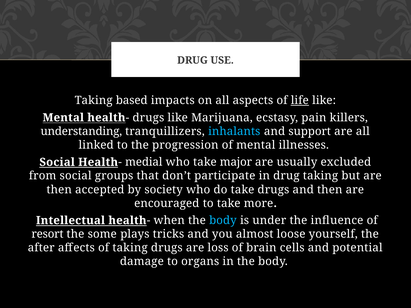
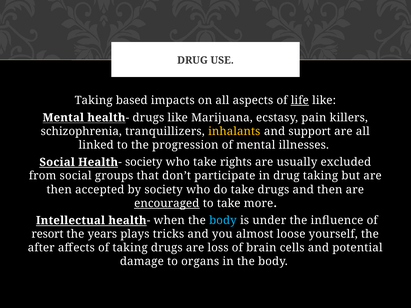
understanding: understanding -> schizophrenia
inhalants colour: light blue -> yellow
Health- medial: medial -> society
major: major -> rights
encouraged underline: none -> present
some: some -> years
